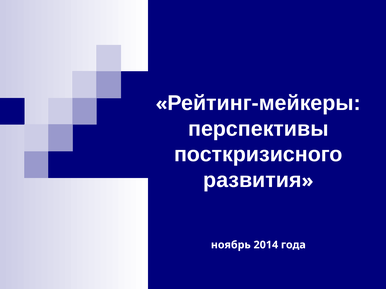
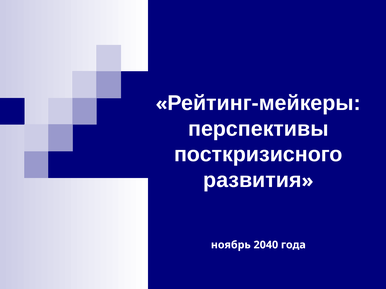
2014: 2014 -> 2040
